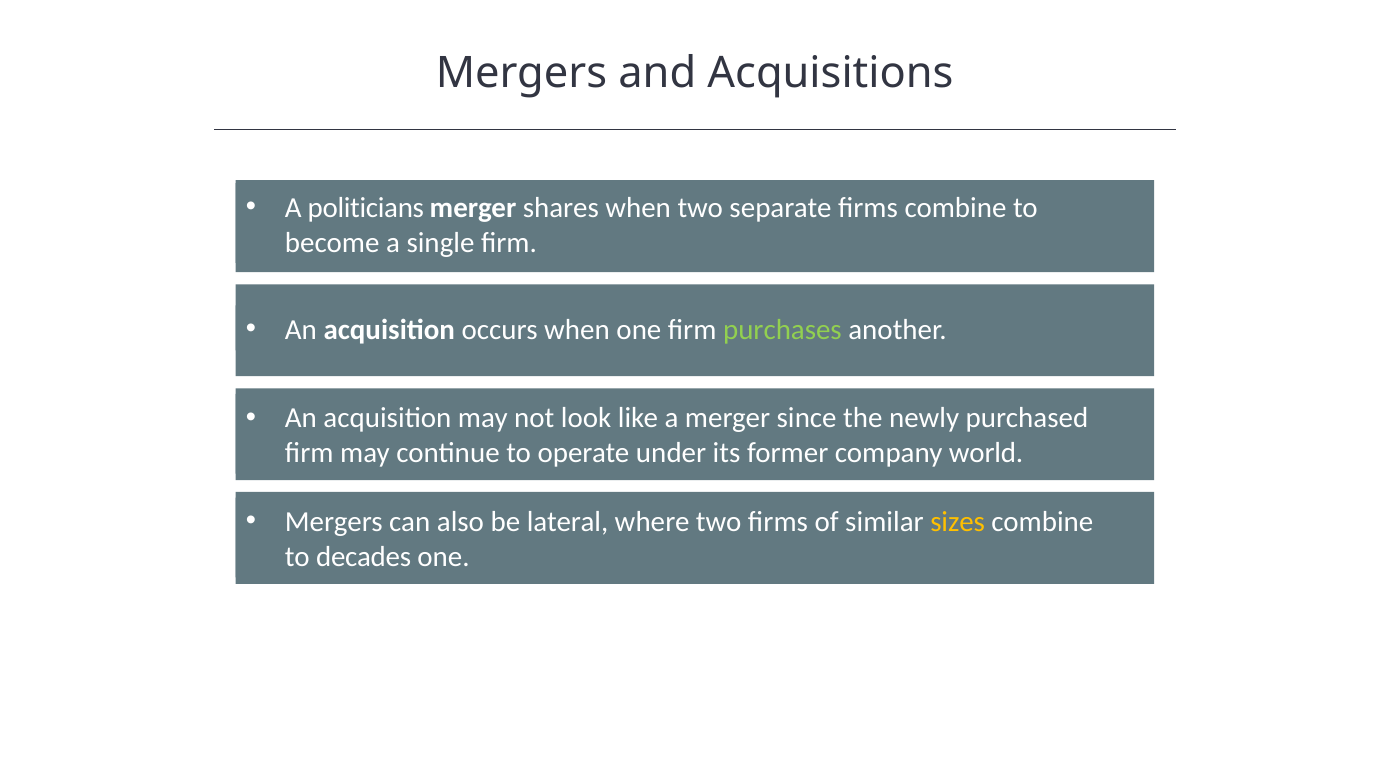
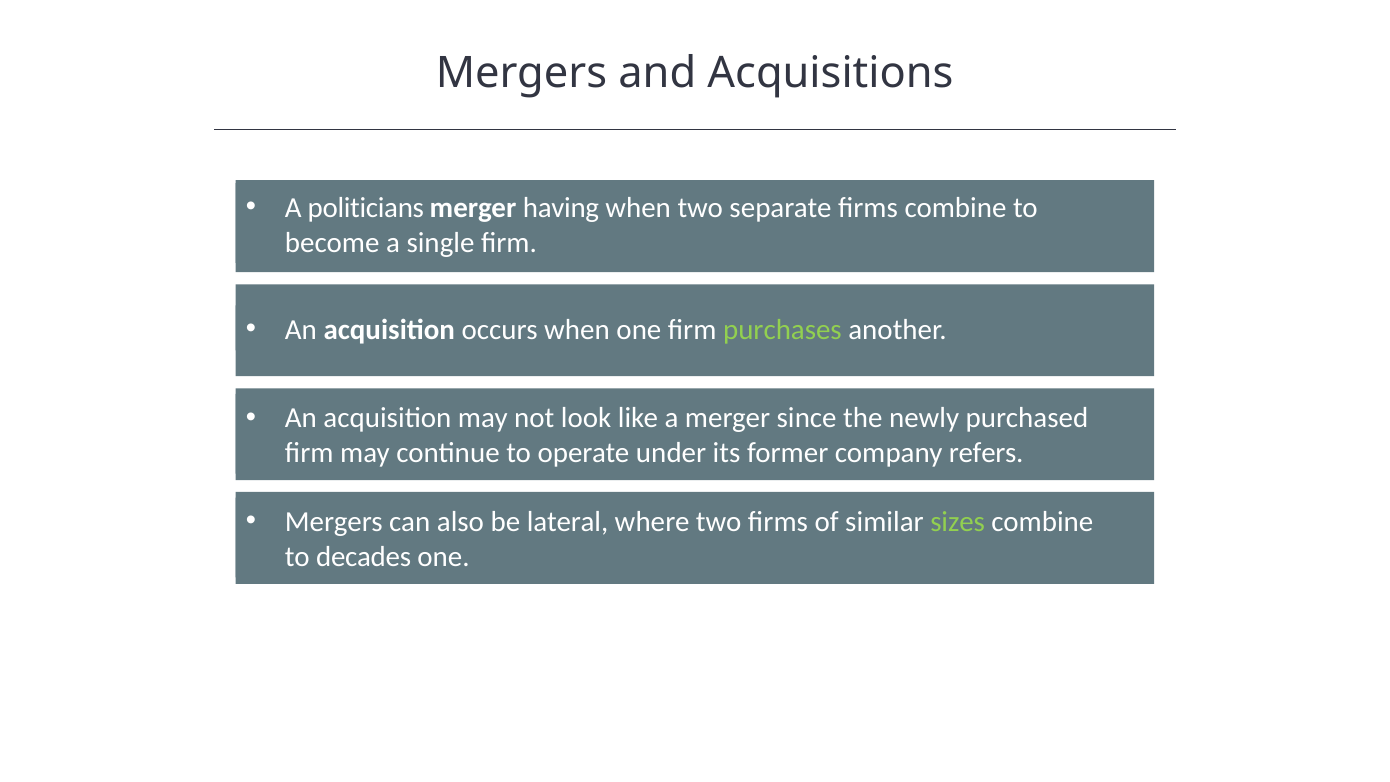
shares: shares -> having
world: world -> refers
sizes colour: yellow -> light green
